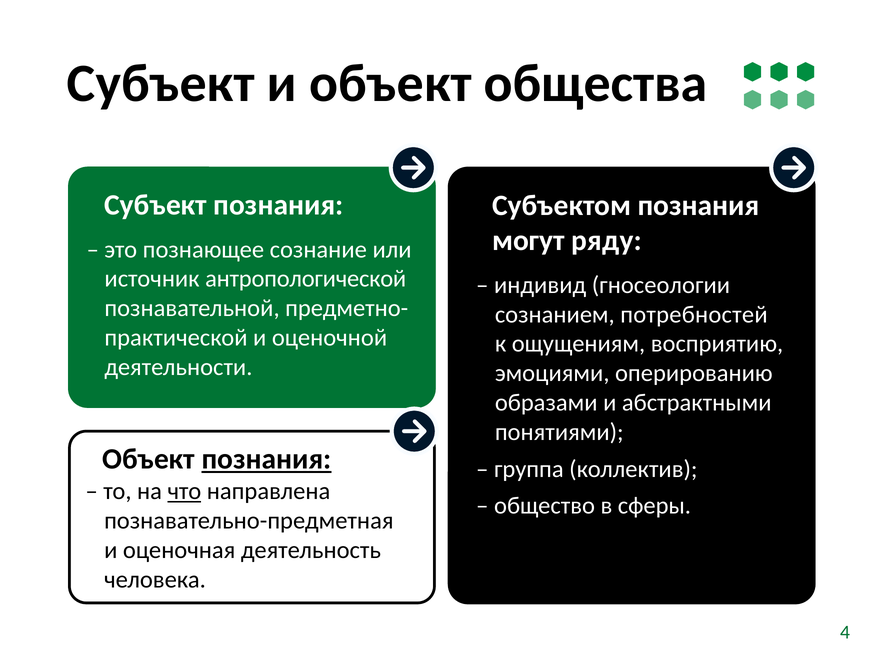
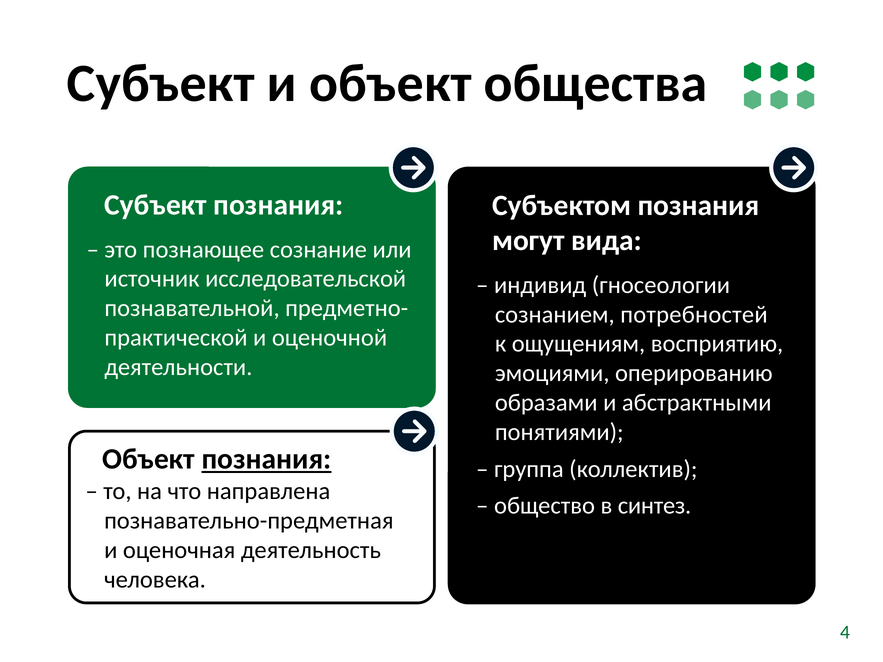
ряду: ряду -> вида
антропологической: антропологической -> исследовательской
что underline: present -> none
сферы: сферы -> синтез
